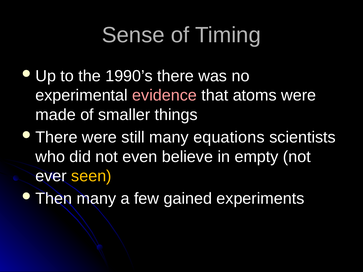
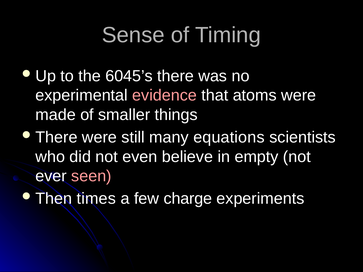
1990’s: 1990’s -> 6045’s
seen colour: yellow -> pink
many at (96, 199): many -> times
gained: gained -> charge
